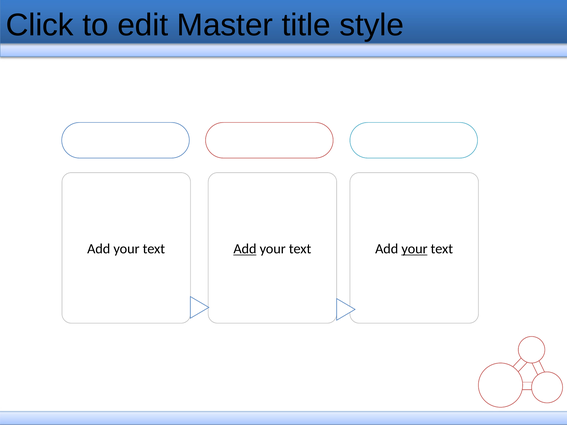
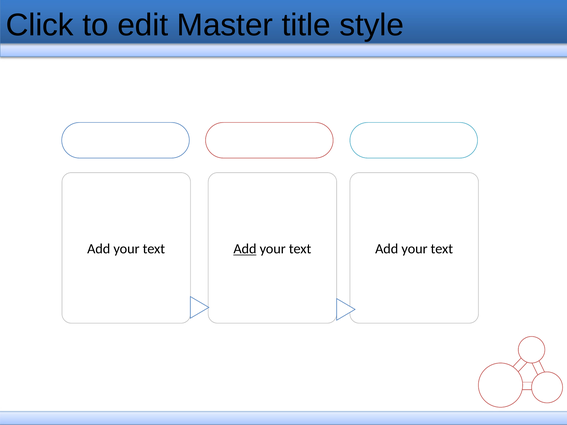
your at (414, 249) underline: present -> none
